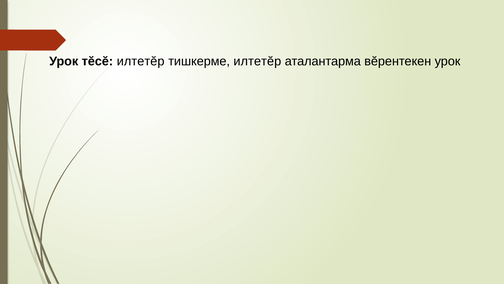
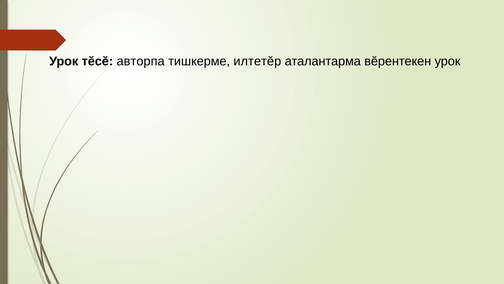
тĕсĕ илтетĕр: илтетĕр -> авторпа
